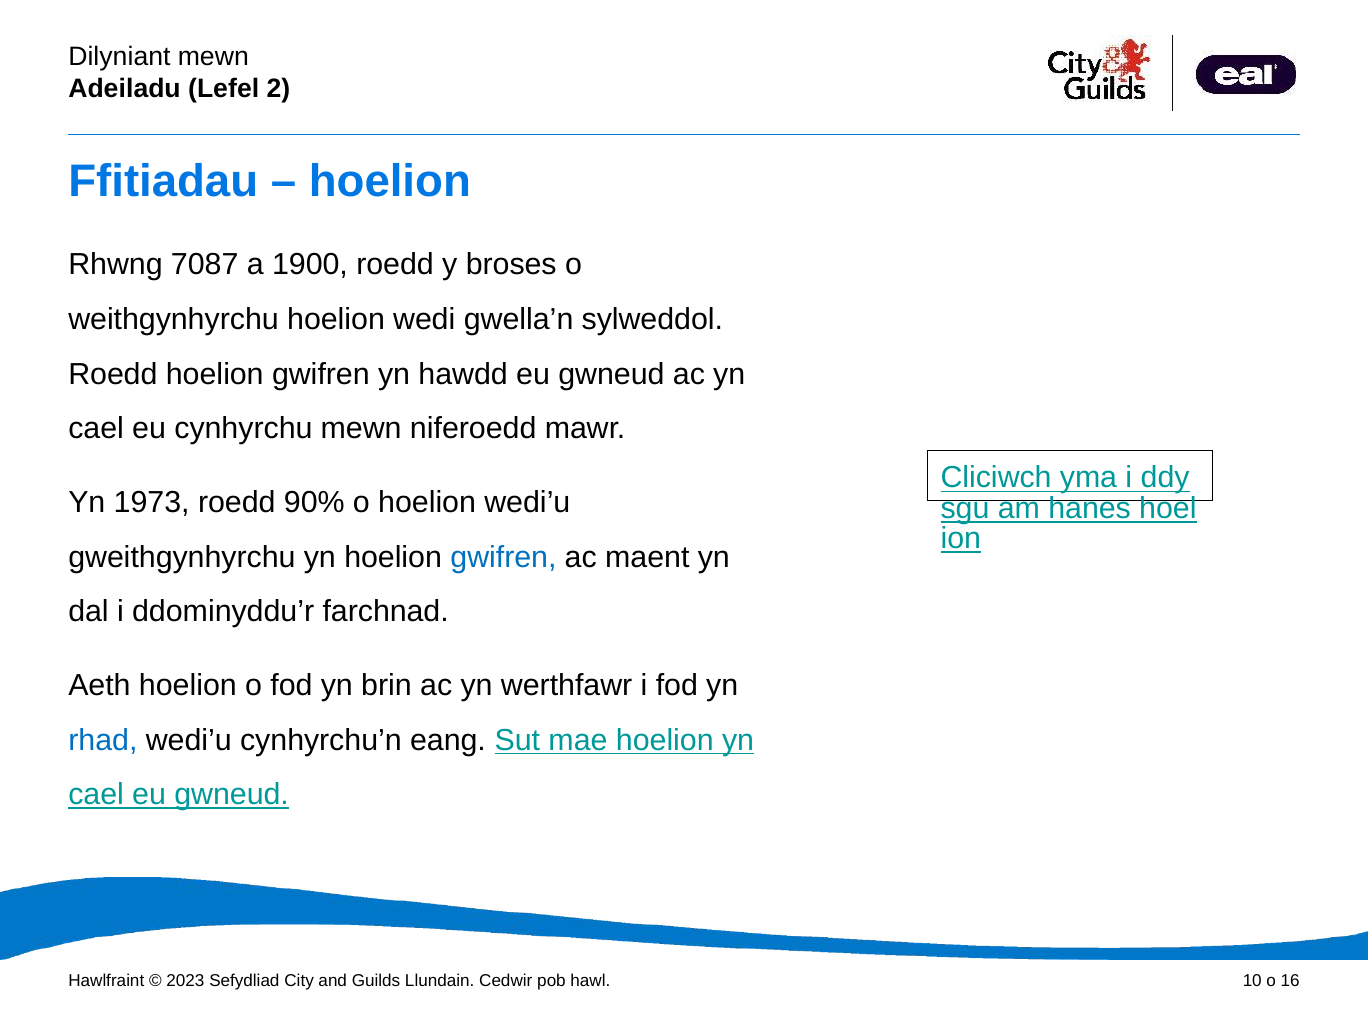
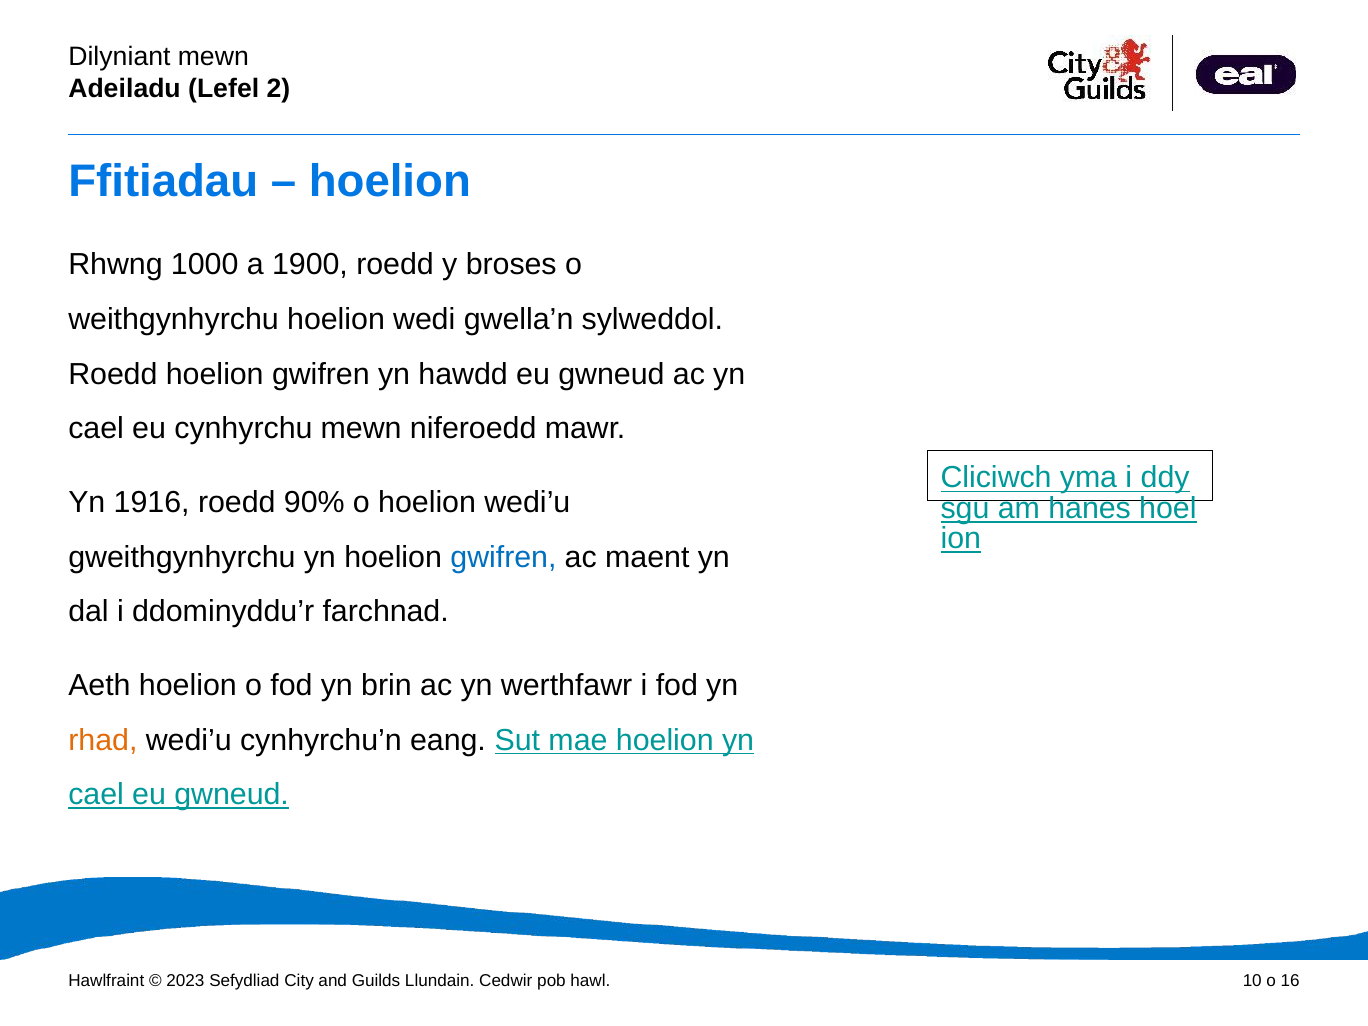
7087: 7087 -> 1000
1973: 1973 -> 1916
rhad colour: blue -> orange
